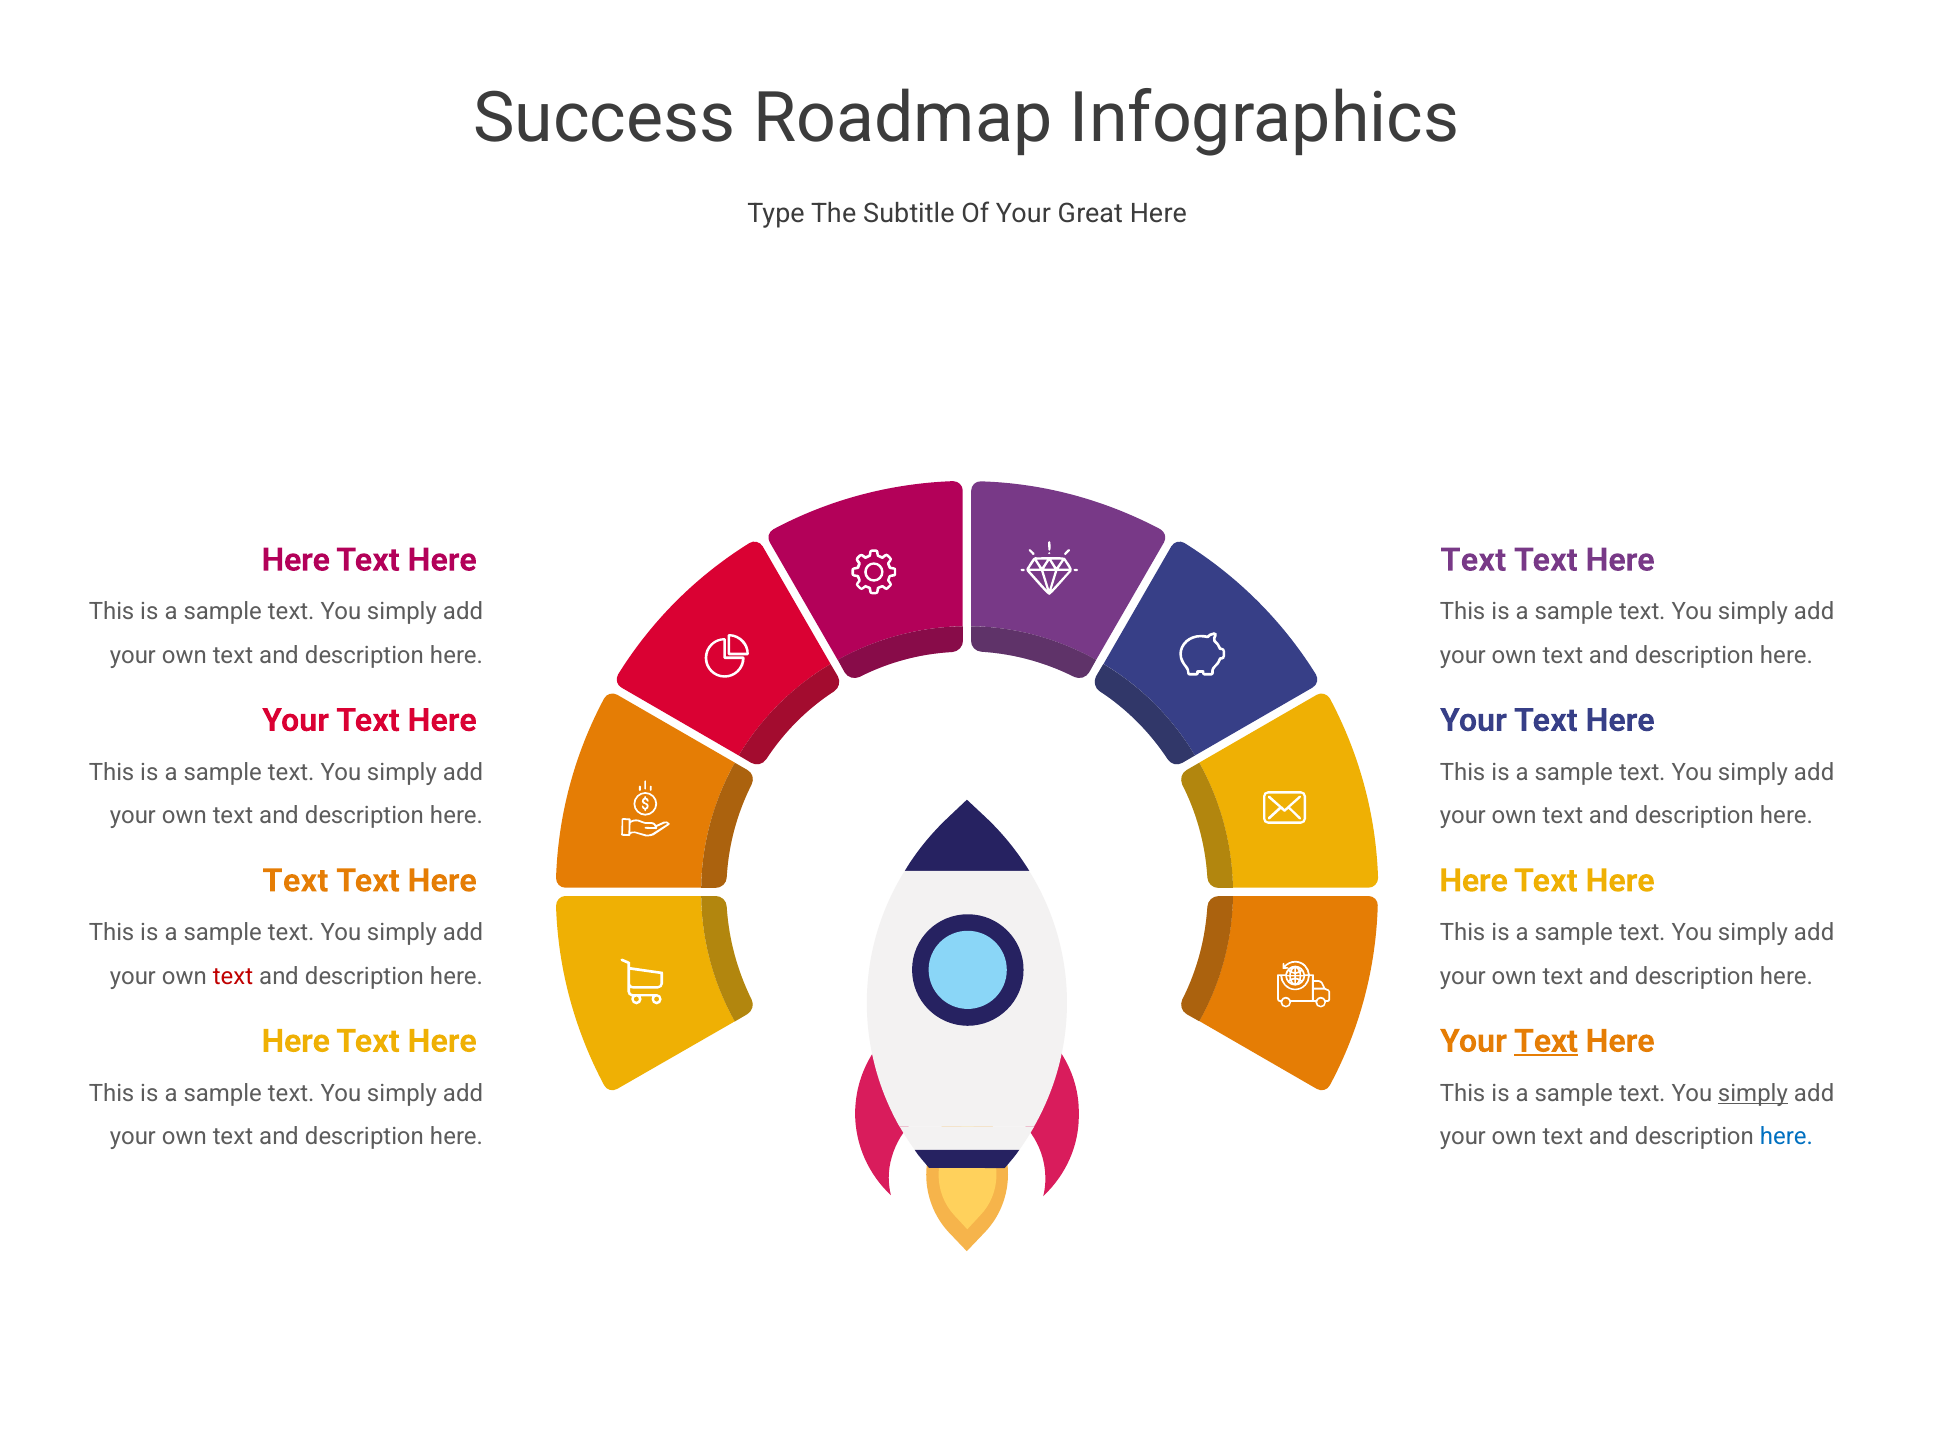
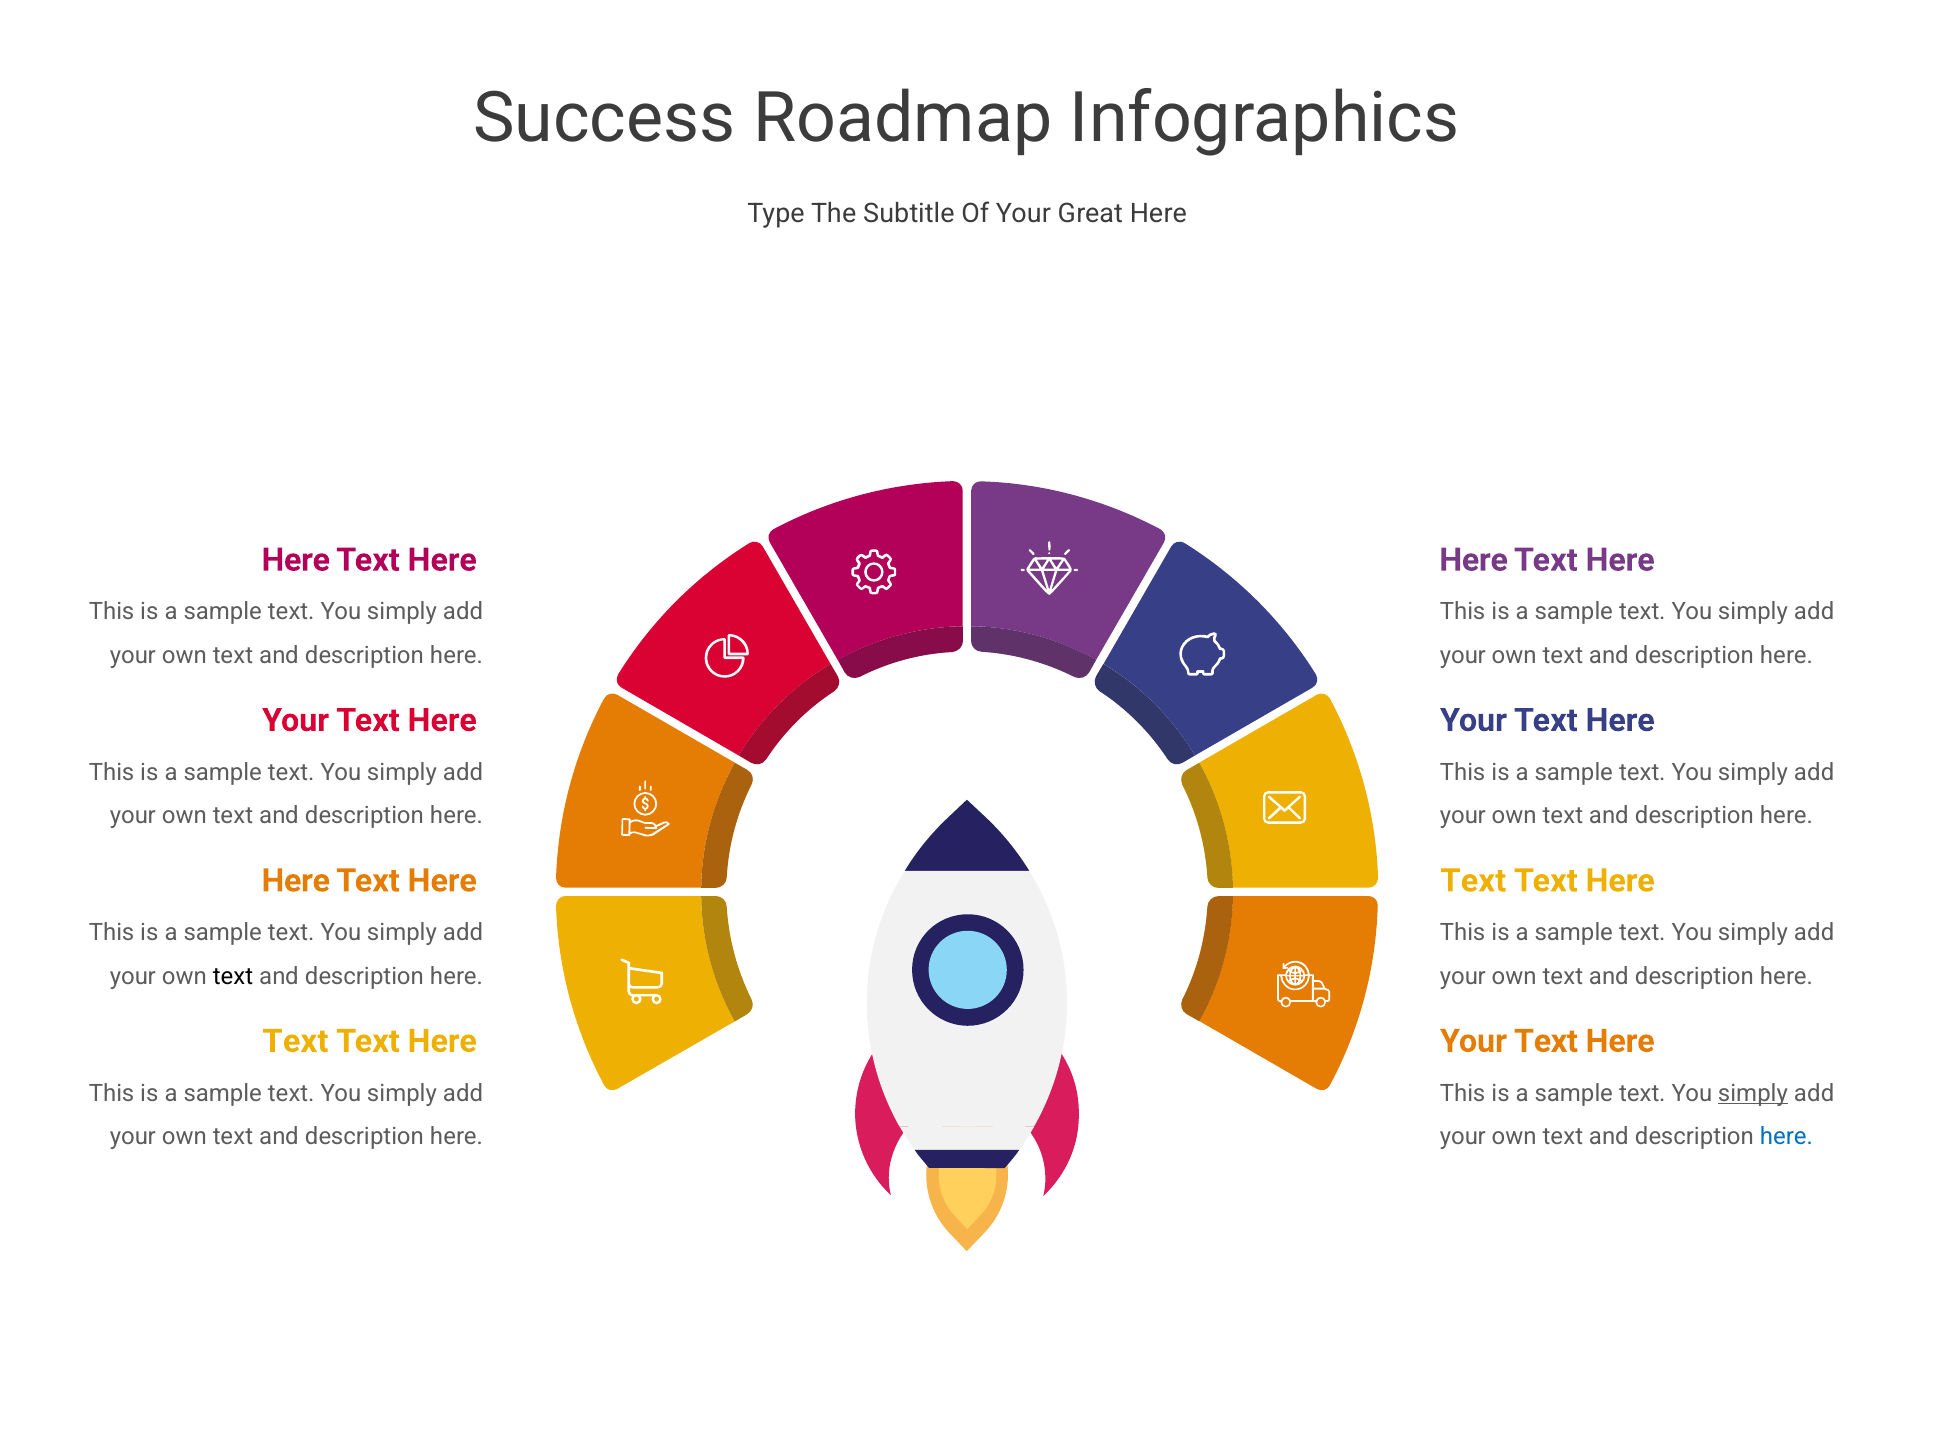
Text at (1473, 560): Text -> Here
Text at (295, 881): Text -> Here
Here at (1474, 881): Here -> Text
text at (233, 977) colour: red -> black
Here at (296, 1042): Here -> Text
Text at (1546, 1042) underline: present -> none
